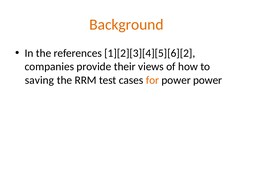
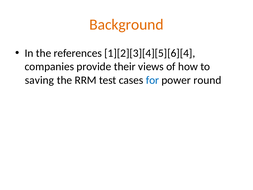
1][2][3][4][5][6][2: 1][2][3][4][5][6][2 -> 1][2][3][4][5][6][4
for colour: orange -> blue
power power: power -> round
